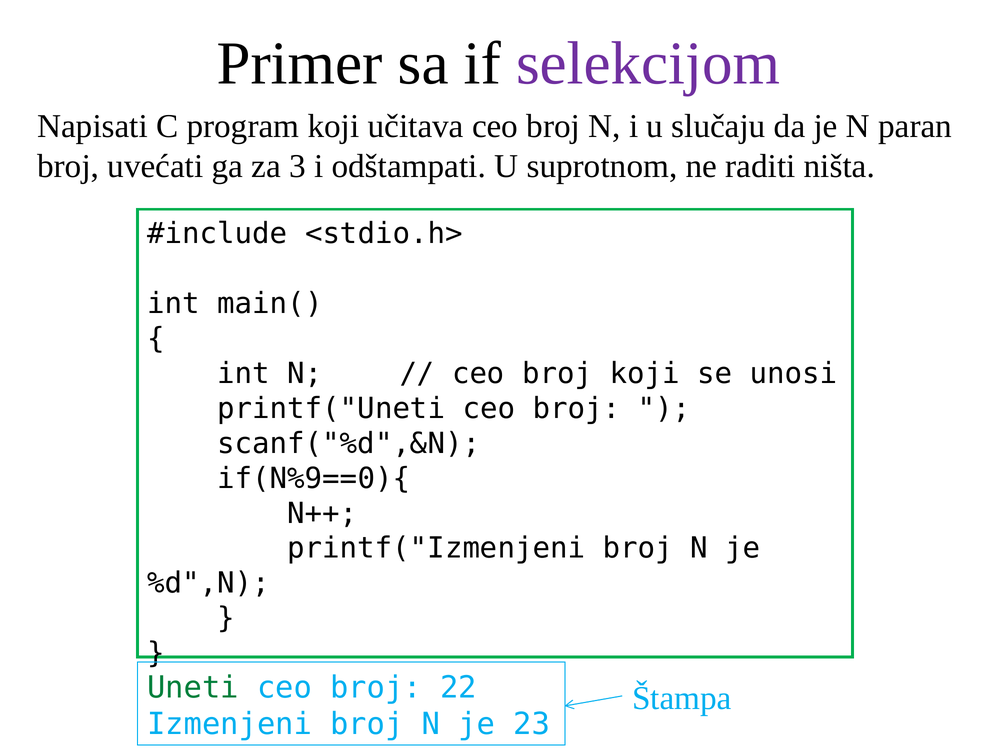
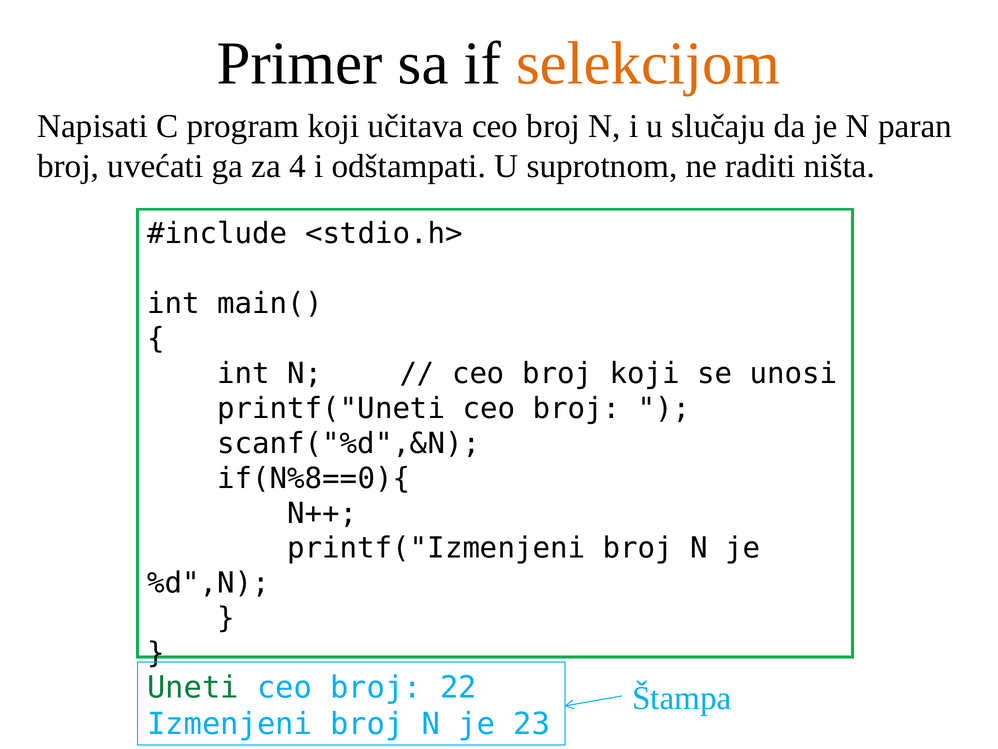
selekcijom colour: purple -> orange
3: 3 -> 4
if(N%9==0){: if(N%9==0){ -> if(N%8==0){
